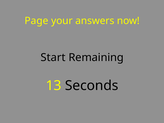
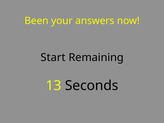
Page: Page -> Been
